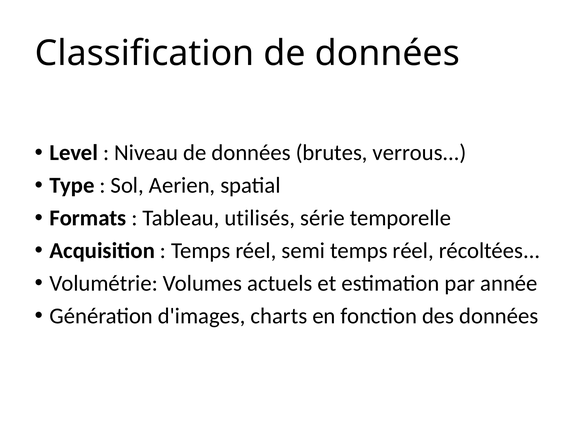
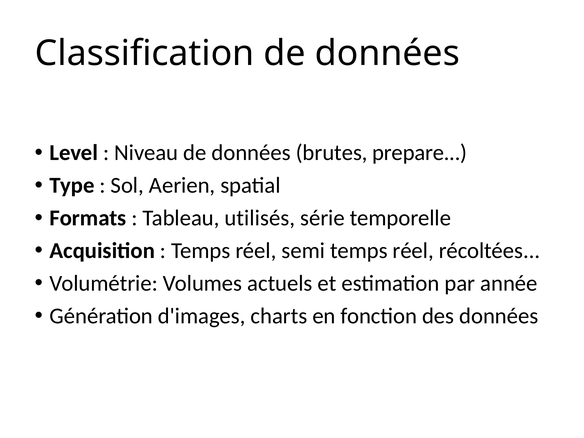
verrous: verrous -> prepare
